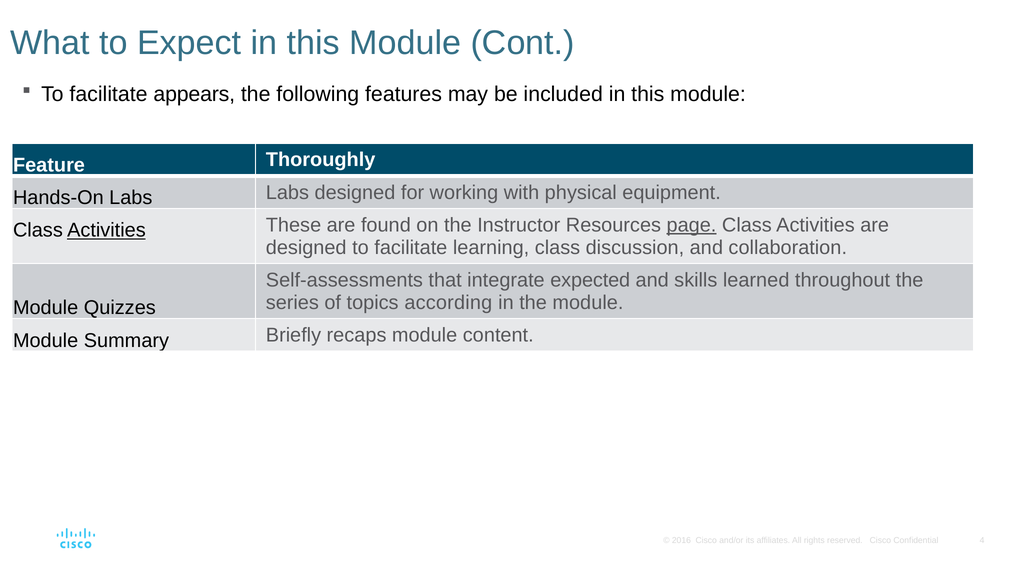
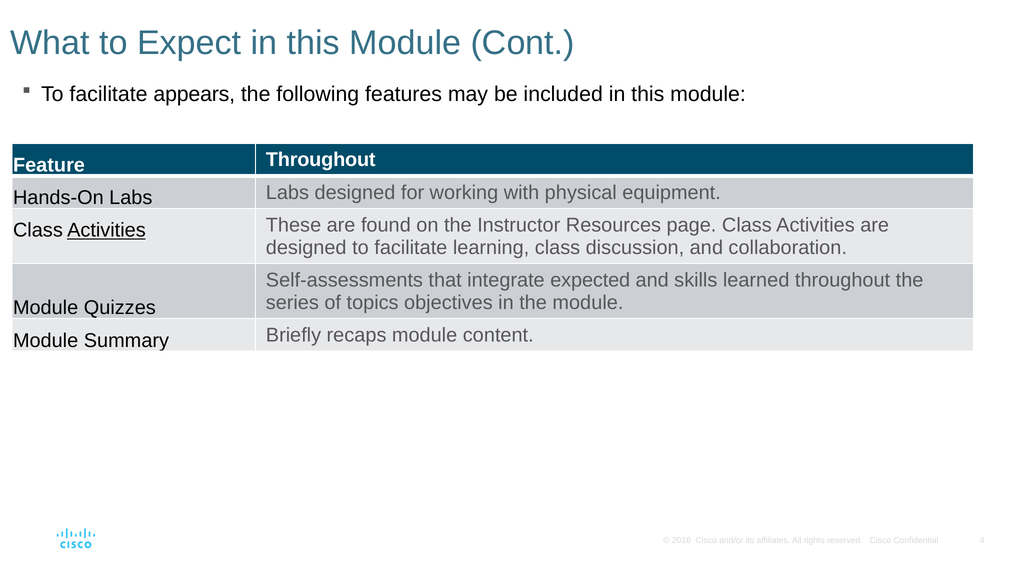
Feature Thoroughly: Thoroughly -> Throughout
page underline: present -> none
according: according -> objectives
